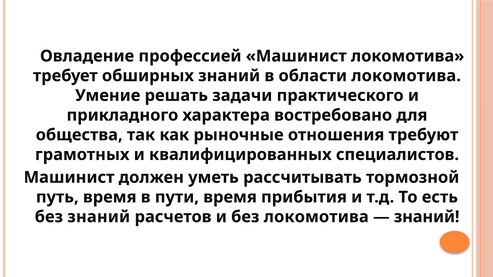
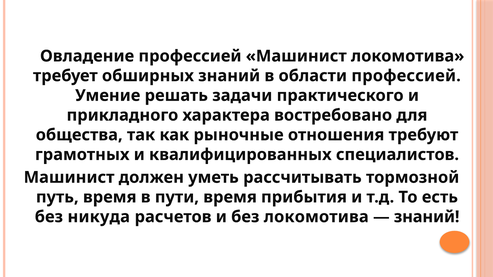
области локомотива: локомотива -> профессией
без знаний: знаний -> никуда
